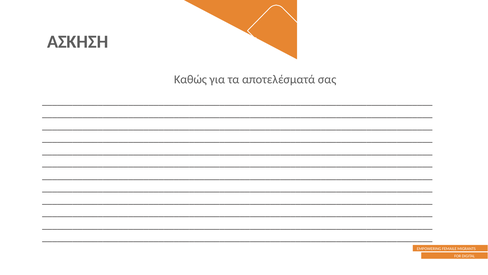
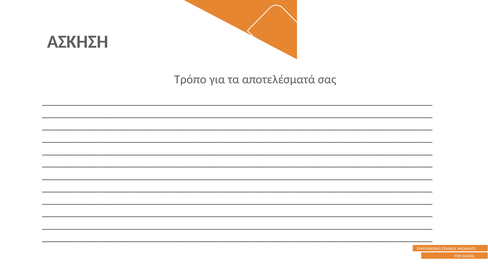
Καθώς: Καθώς -> Τρόπο
